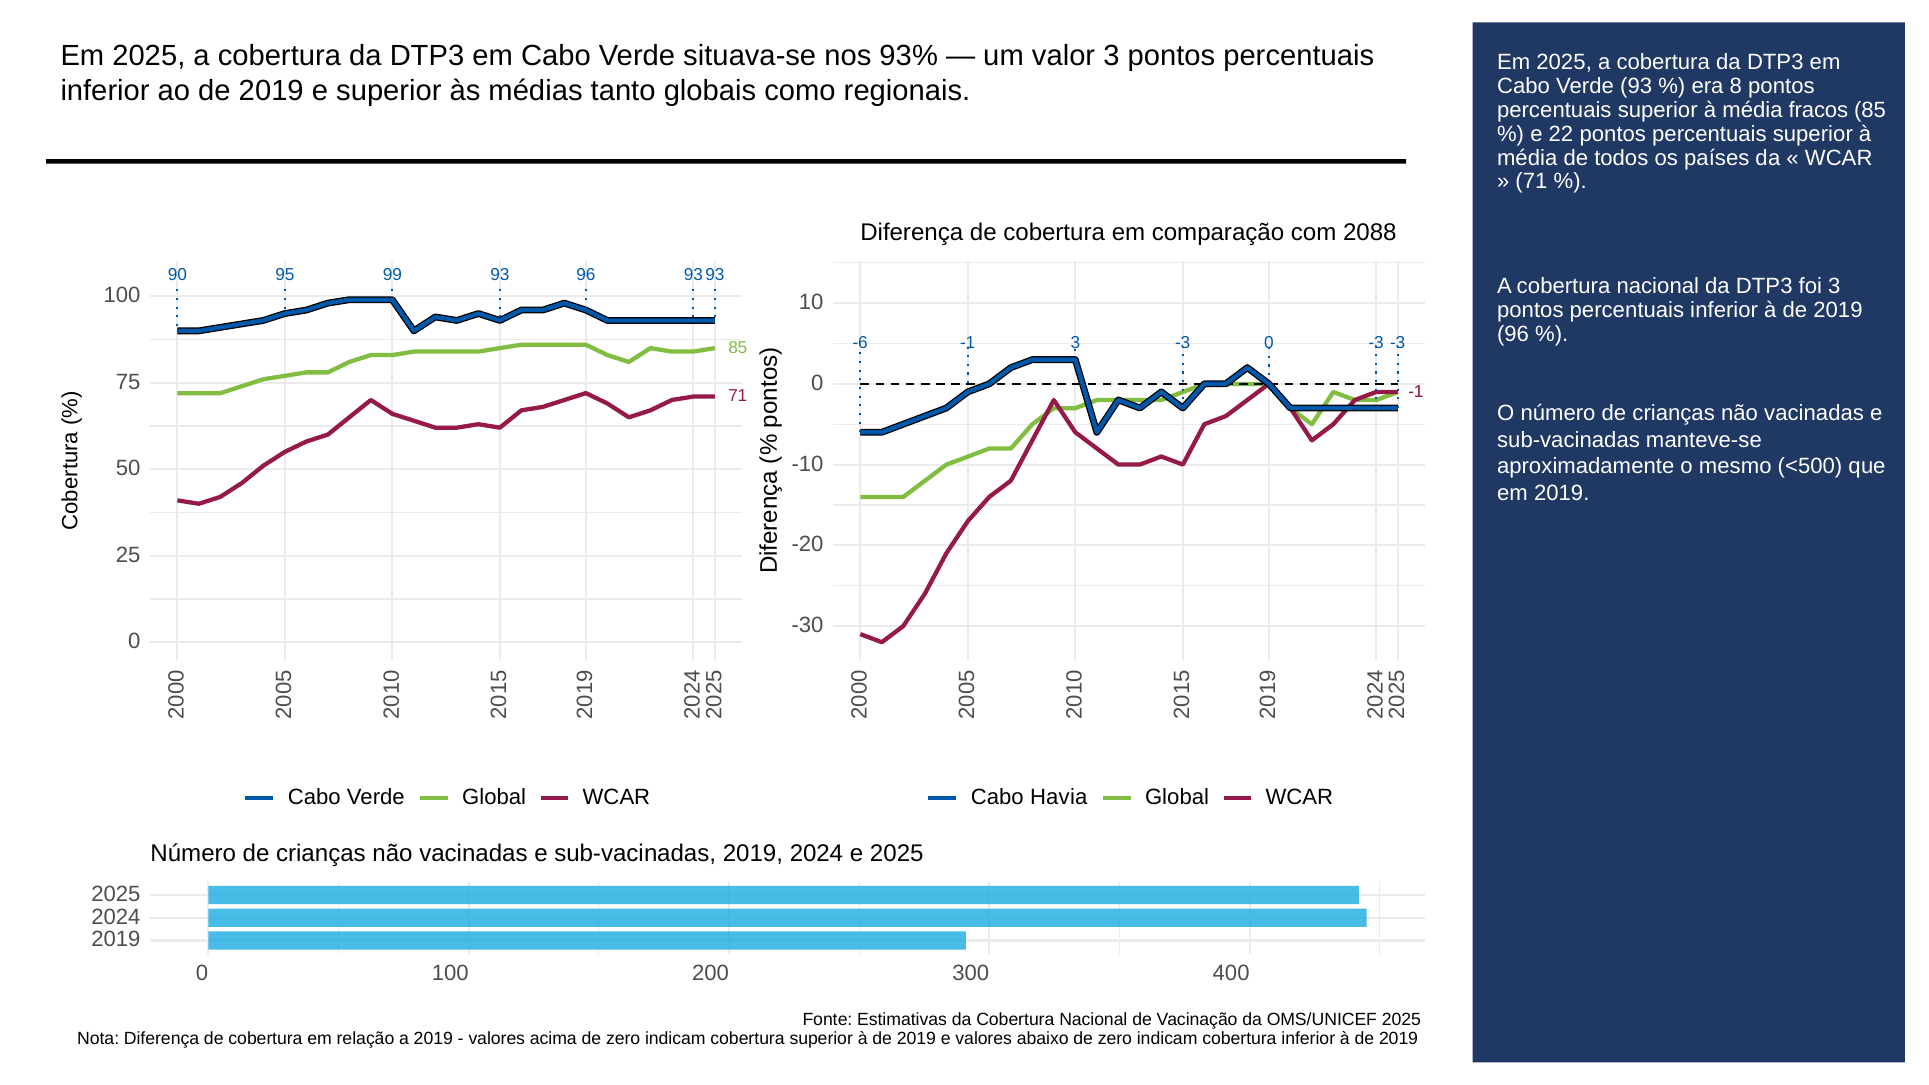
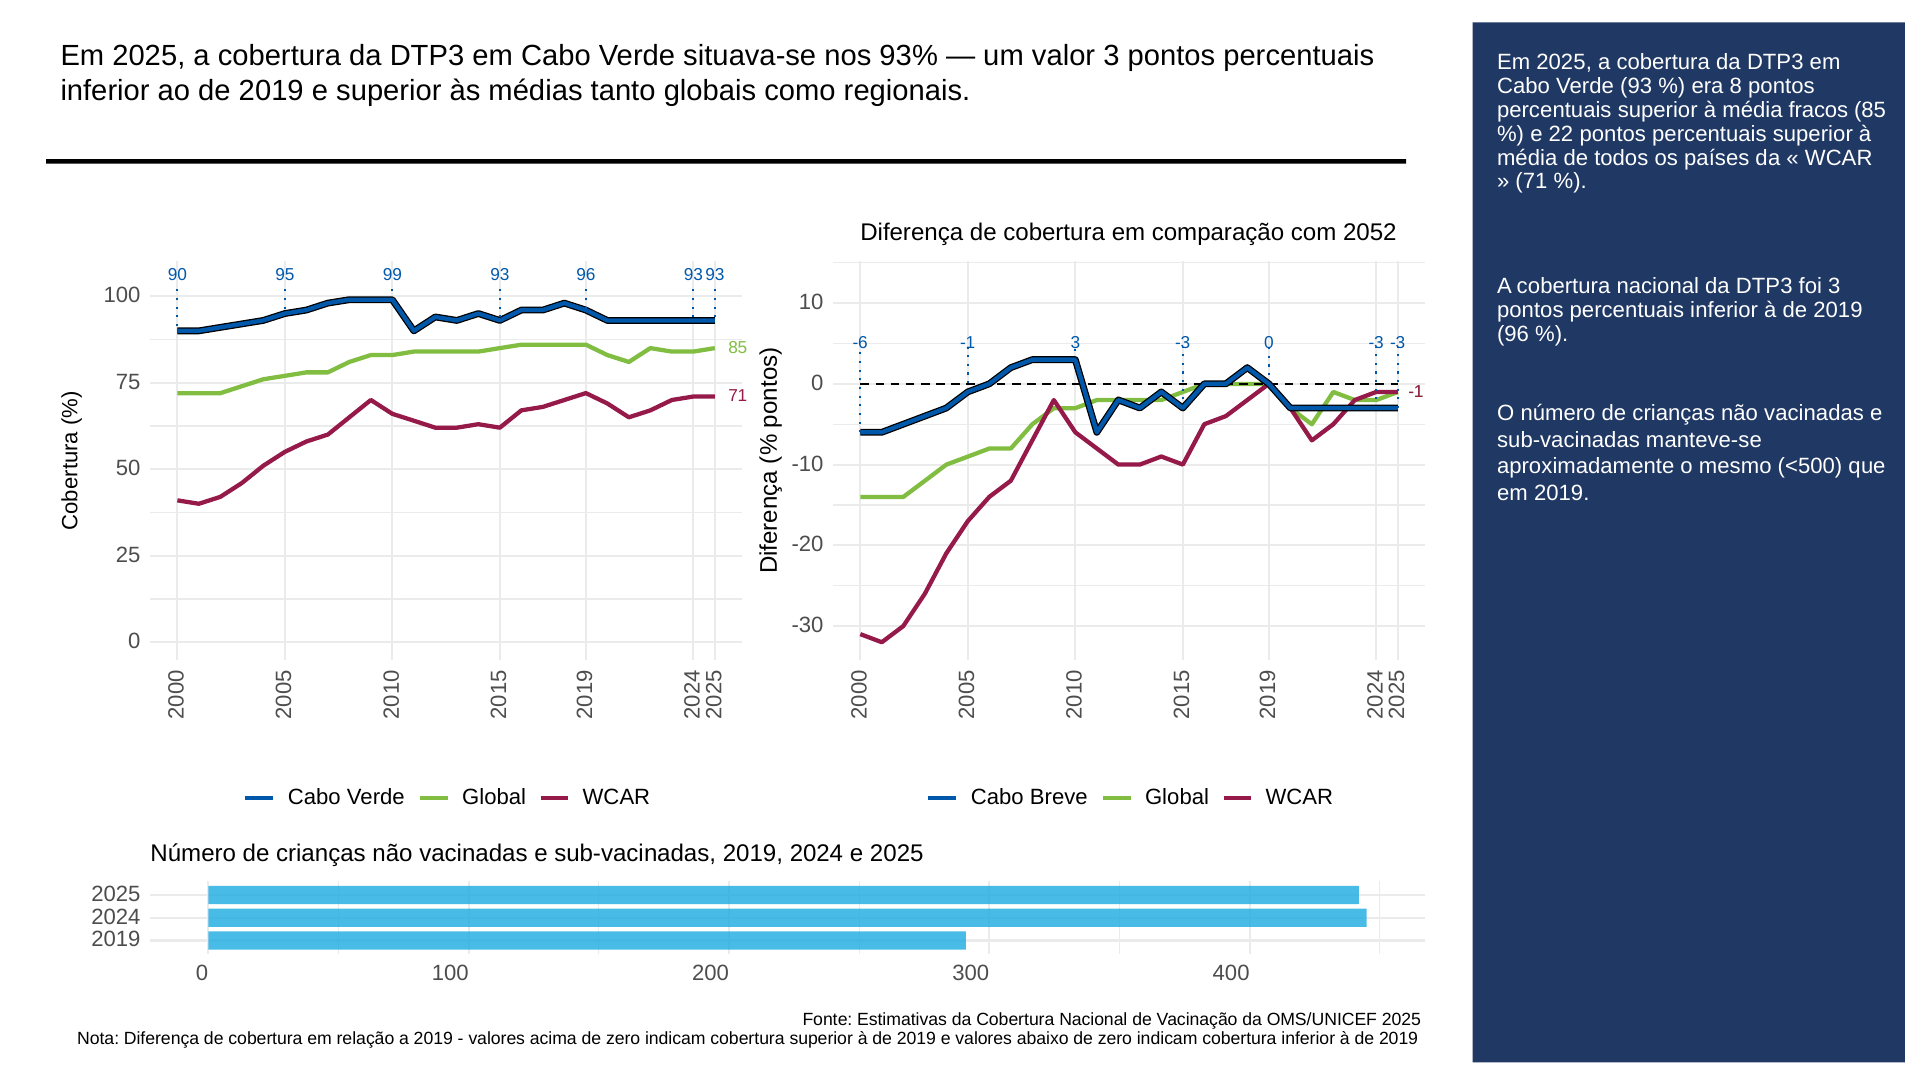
2088: 2088 -> 2052
Havia: Havia -> Breve
